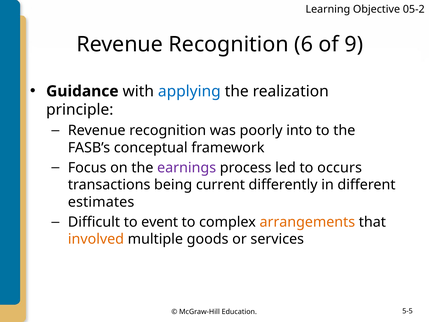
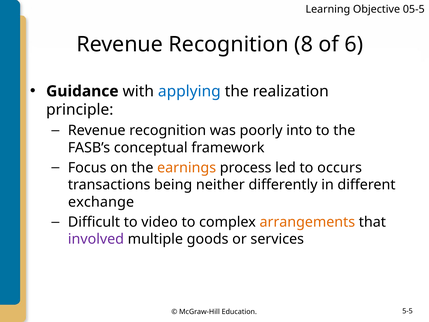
05-2: 05-2 -> 05-5
6: 6 -> 8
9: 9 -> 6
earnings colour: purple -> orange
current: current -> neither
estimates: estimates -> exchange
event: event -> video
involved colour: orange -> purple
